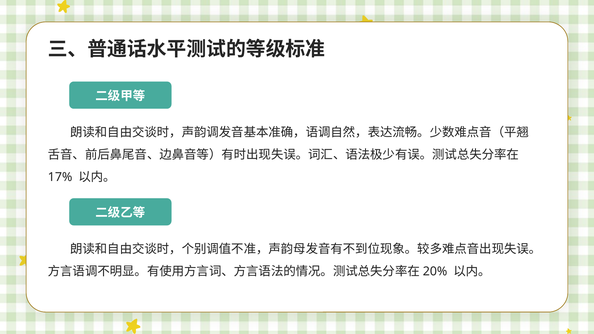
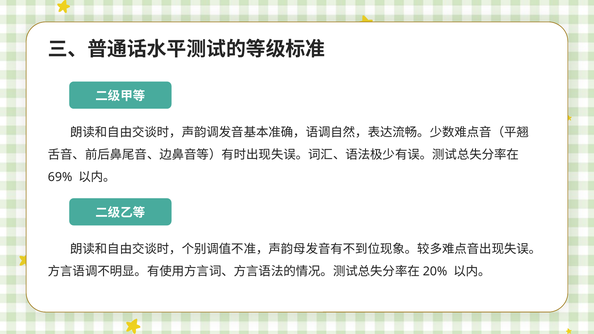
17%: 17% -> 69%
